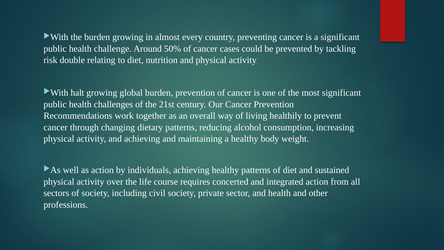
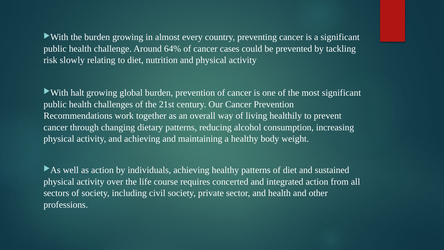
50%: 50% -> 64%
double: double -> slowly
